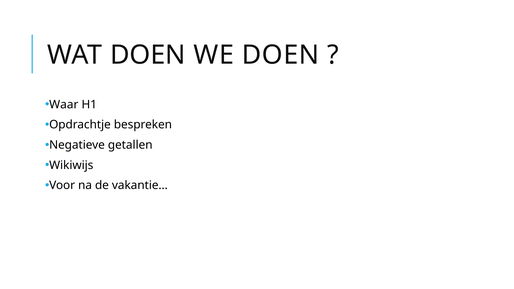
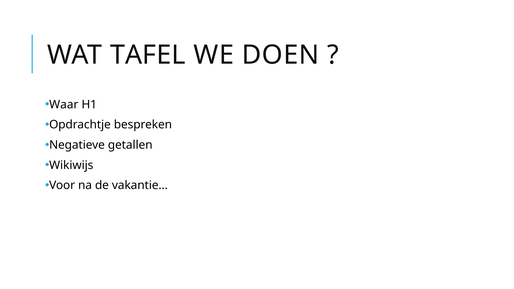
WAT DOEN: DOEN -> TAFEL
